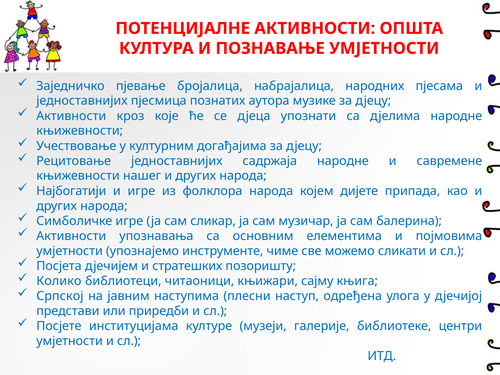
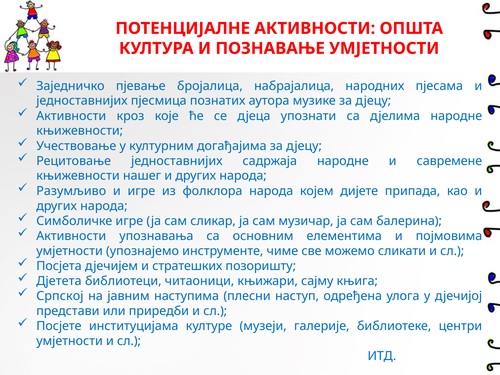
Најбогатији: Најбогатији -> Разумљиво
Колико: Колико -> Дјетета
